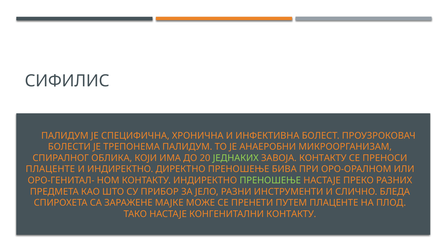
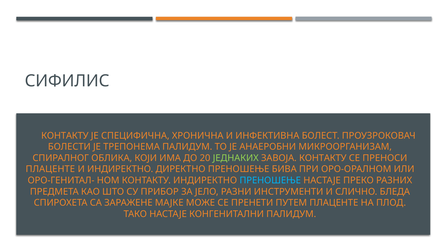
ПАЛИДУМ at (65, 136): ПАЛИДУМ -> КОНТАКТУ
ПРЕНОШЕЊЕ at (270, 180) colour: light green -> light blue
КОНГЕНИТАЛНИ КОНТАКТУ: КОНТАКТУ -> ПАЛИДУМ
